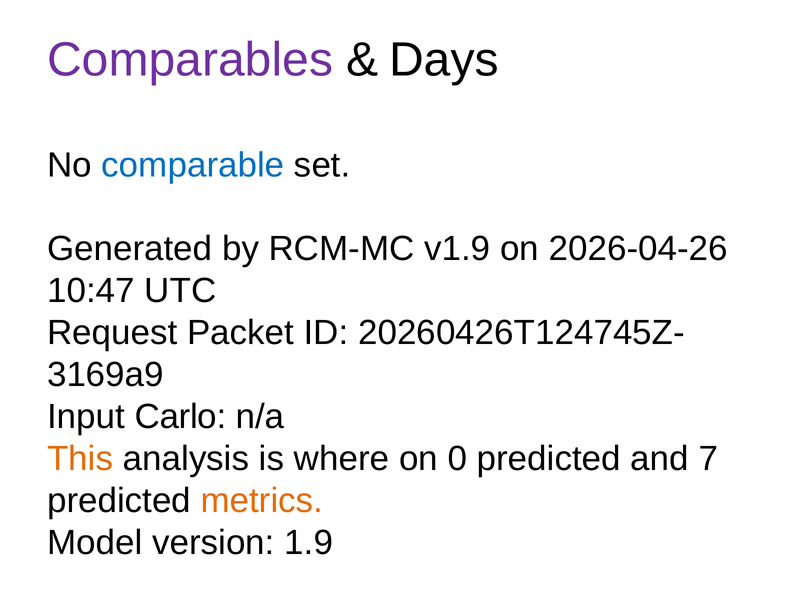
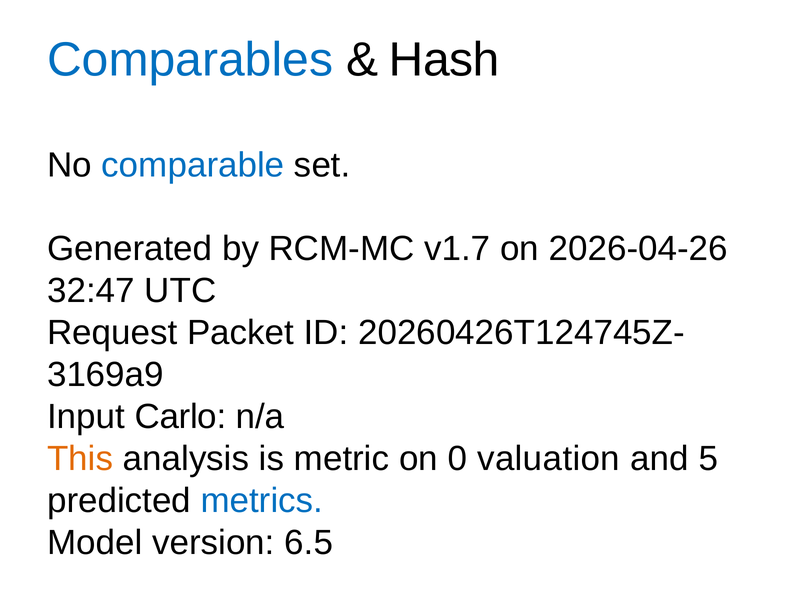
Comparables colour: purple -> blue
Days: Days -> Hash
v1.9: v1.9 -> v1.7
10:47: 10:47 -> 32:47
where: where -> metric
0 predicted: predicted -> valuation
7: 7 -> 5
metrics colour: orange -> blue
1.9: 1.9 -> 6.5
